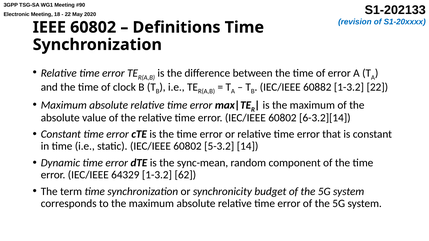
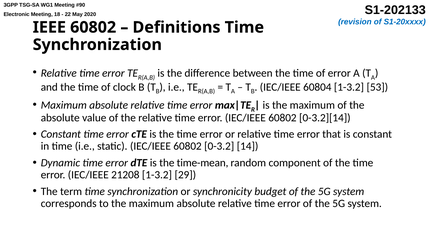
60882: 60882 -> 60804
1-3.2 22: 22 -> 53
6-3.2][14: 6-3.2][14 -> 0-3.2][14
5-3.2: 5-3.2 -> 0-3.2
sync-mean: sync-mean -> time-mean
64329: 64329 -> 21208
62: 62 -> 29
